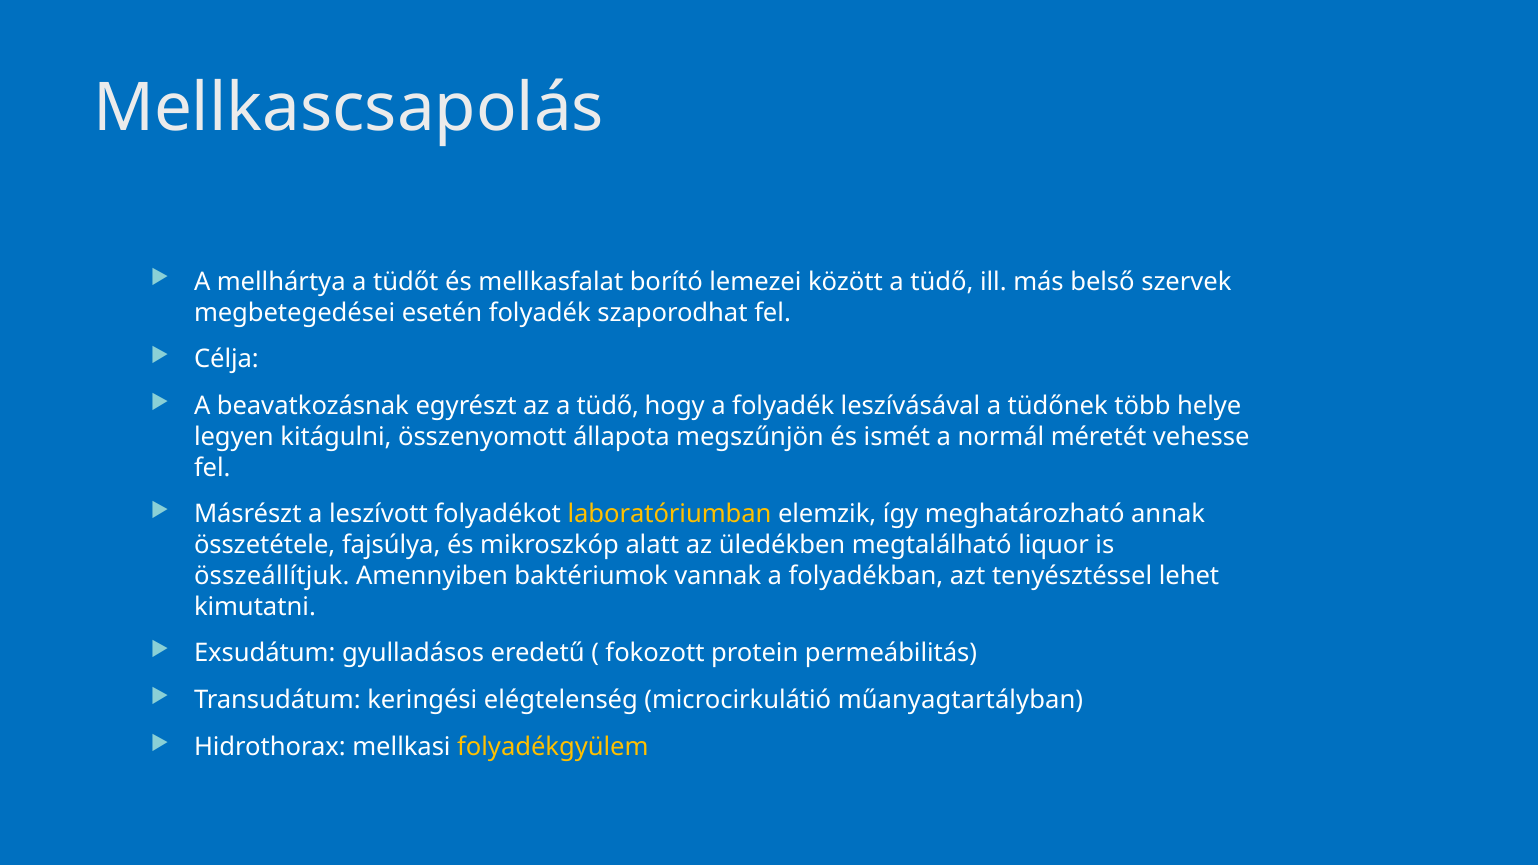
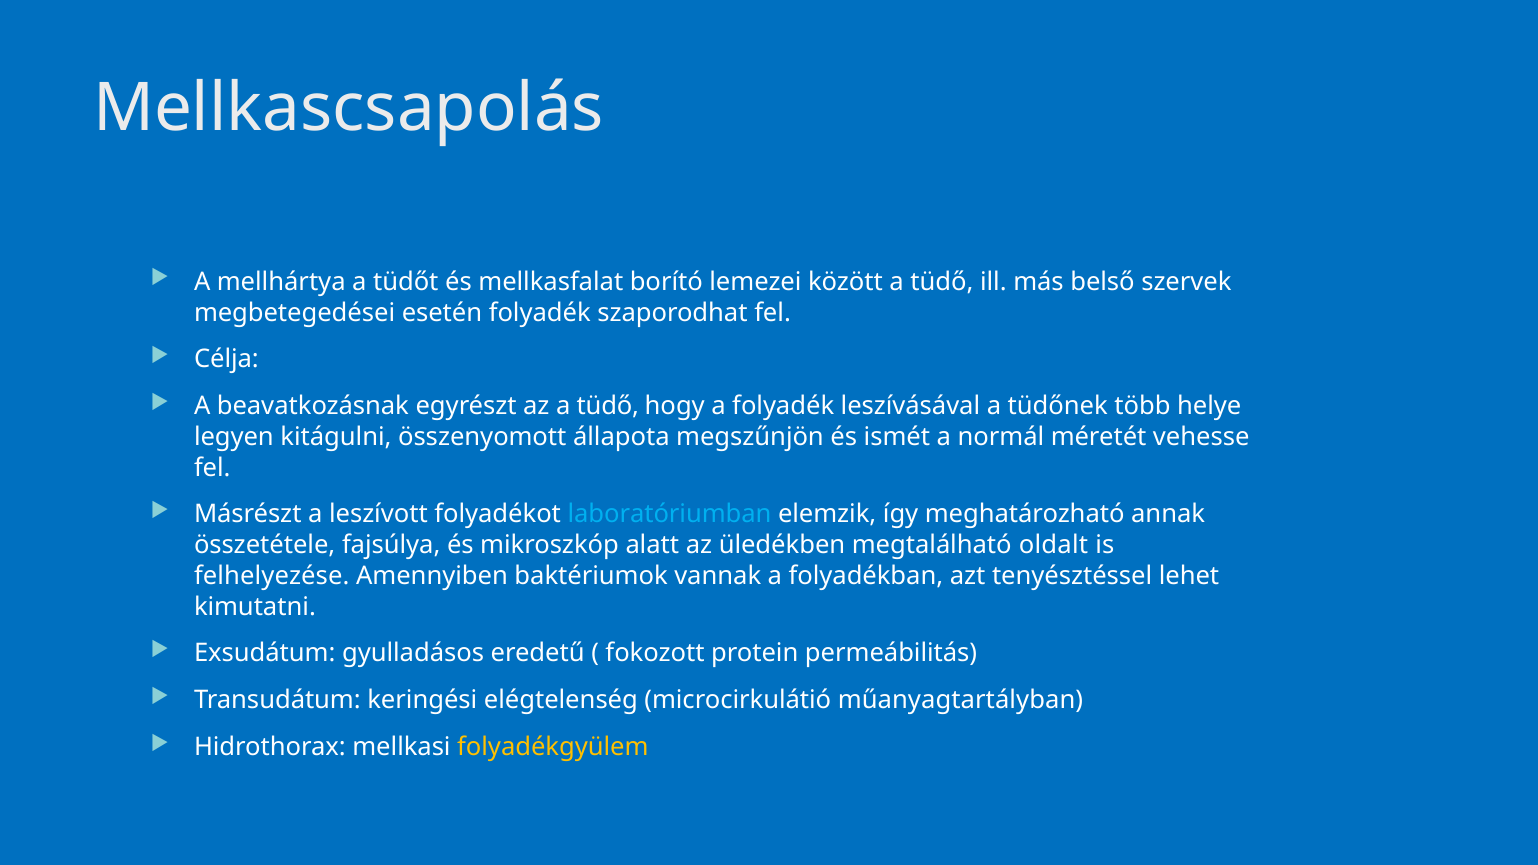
laboratóriumban colour: yellow -> light blue
liquor: liquor -> oldalt
összeállítjuk: összeállítjuk -> felhelyezése
